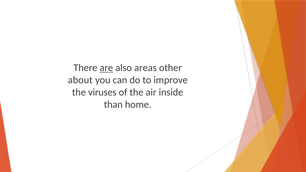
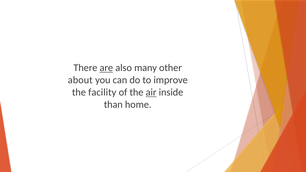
areas: areas -> many
viruses: viruses -> facility
air underline: none -> present
